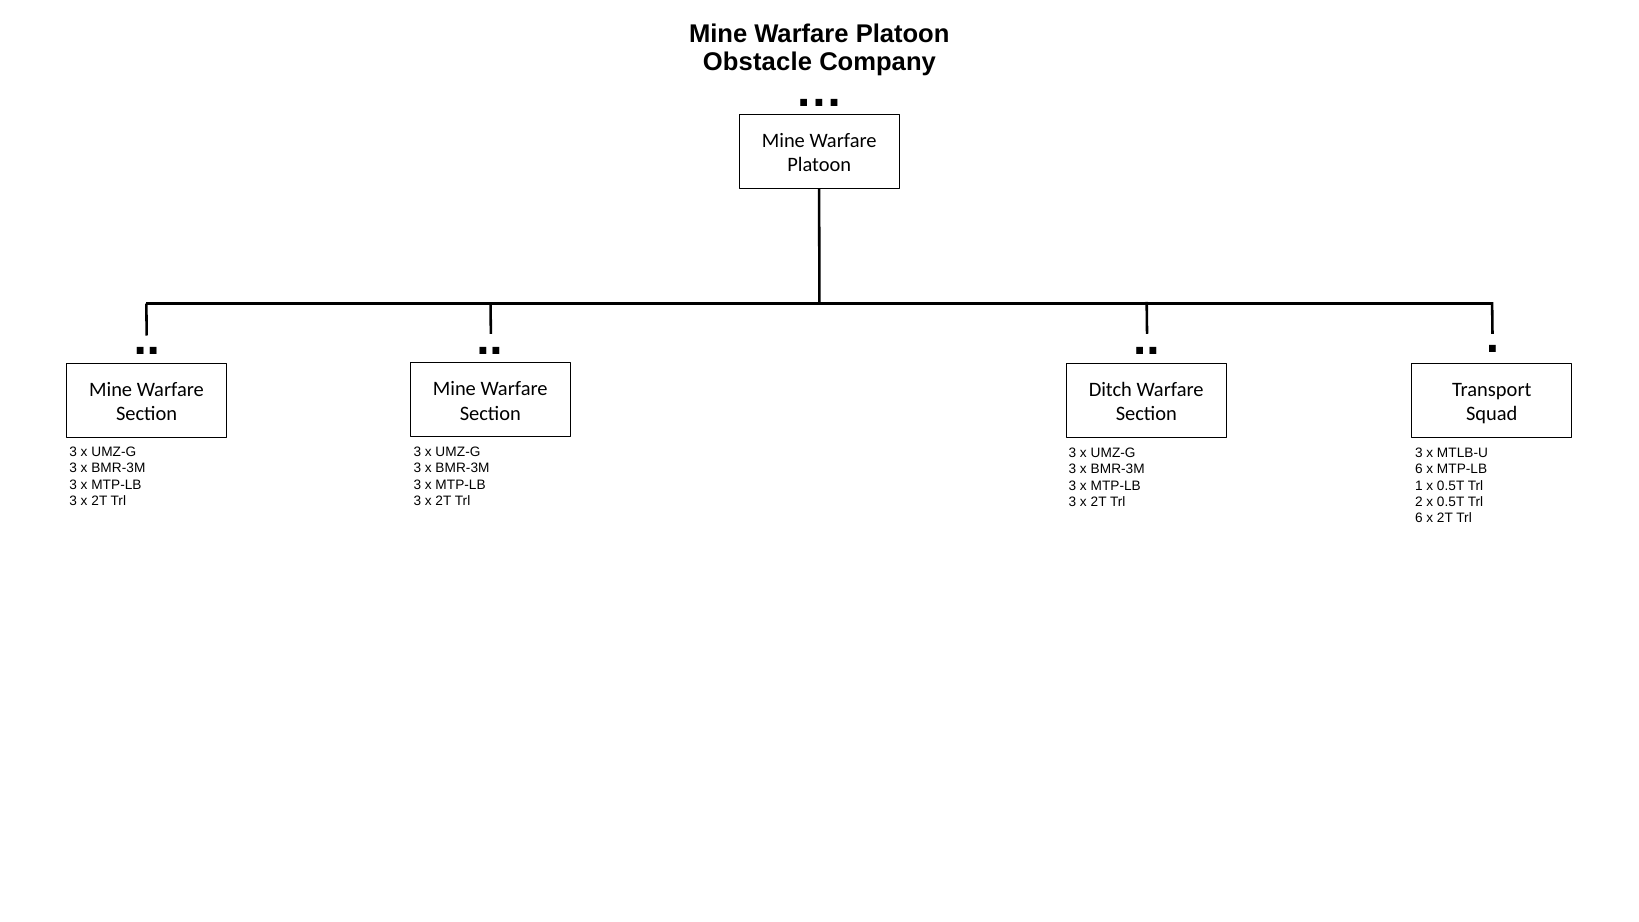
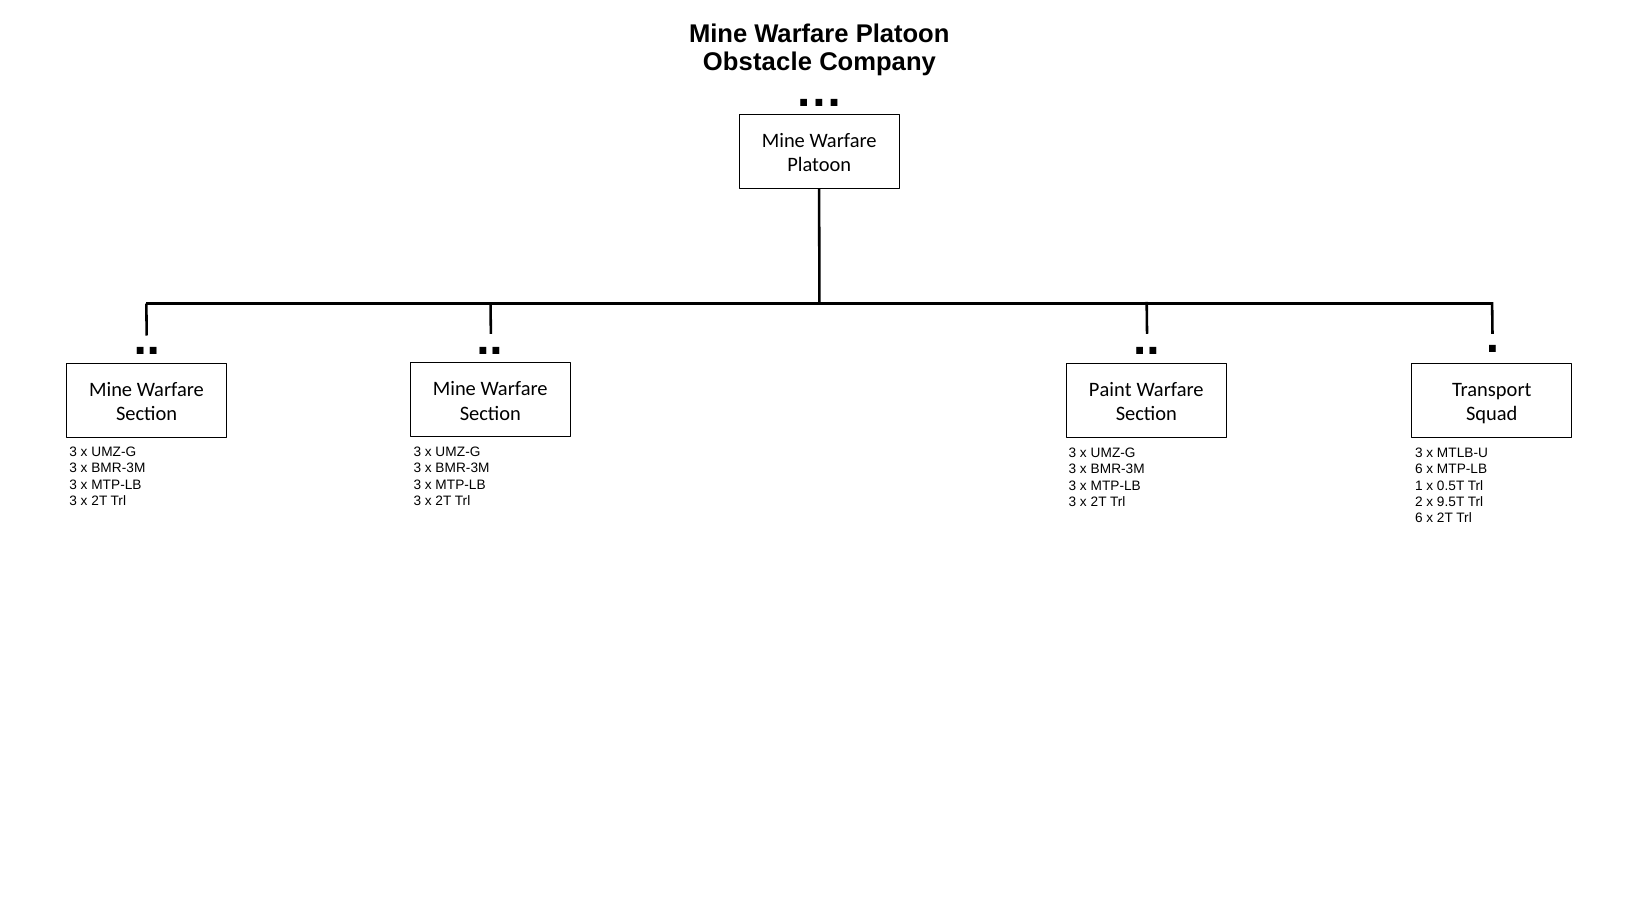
Ditch: Ditch -> Paint
2 x 0.5T: 0.5T -> 9.5T
